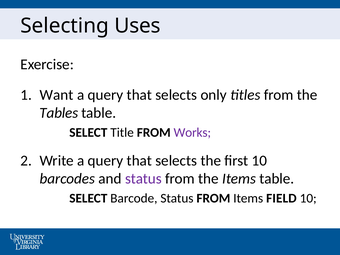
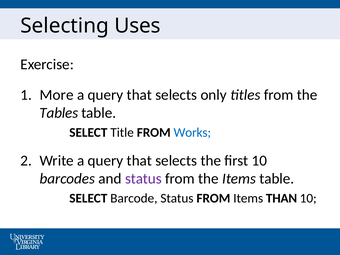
Want: Want -> More
Works colour: purple -> blue
FIELD: FIELD -> THAN
